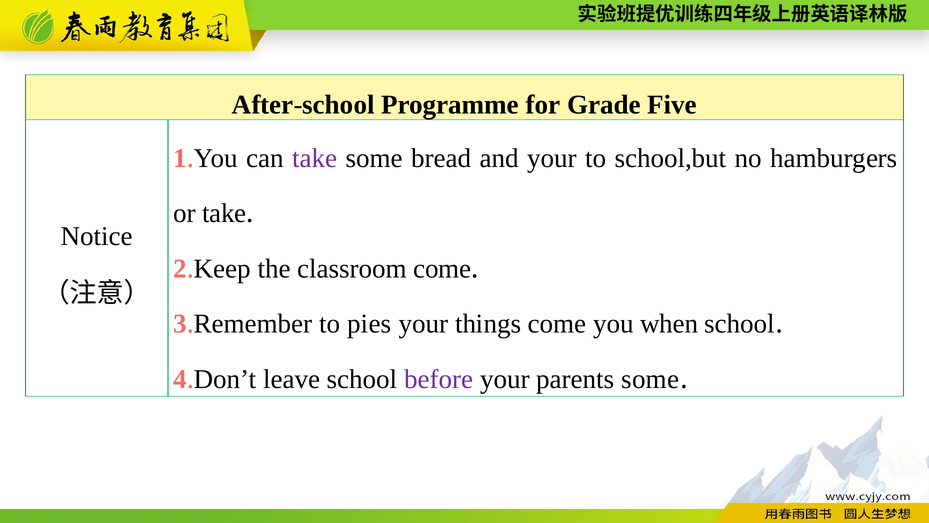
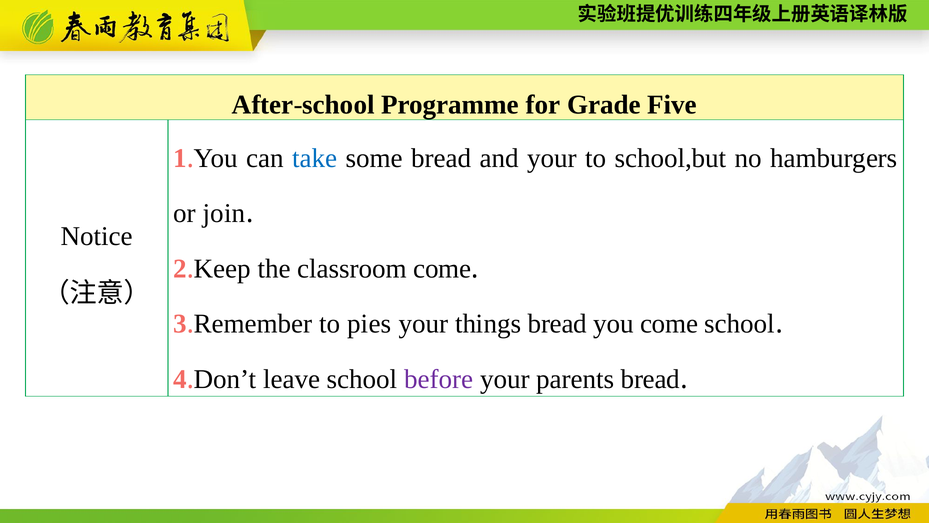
take at (315, 158) colour: purple -> blue
or take: take -> join
things come: come -> bread
you when: when -> come
parents some: some -> bread
